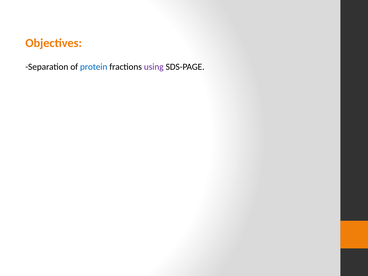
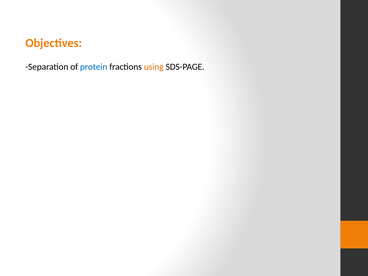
using colour: purple -> orange
